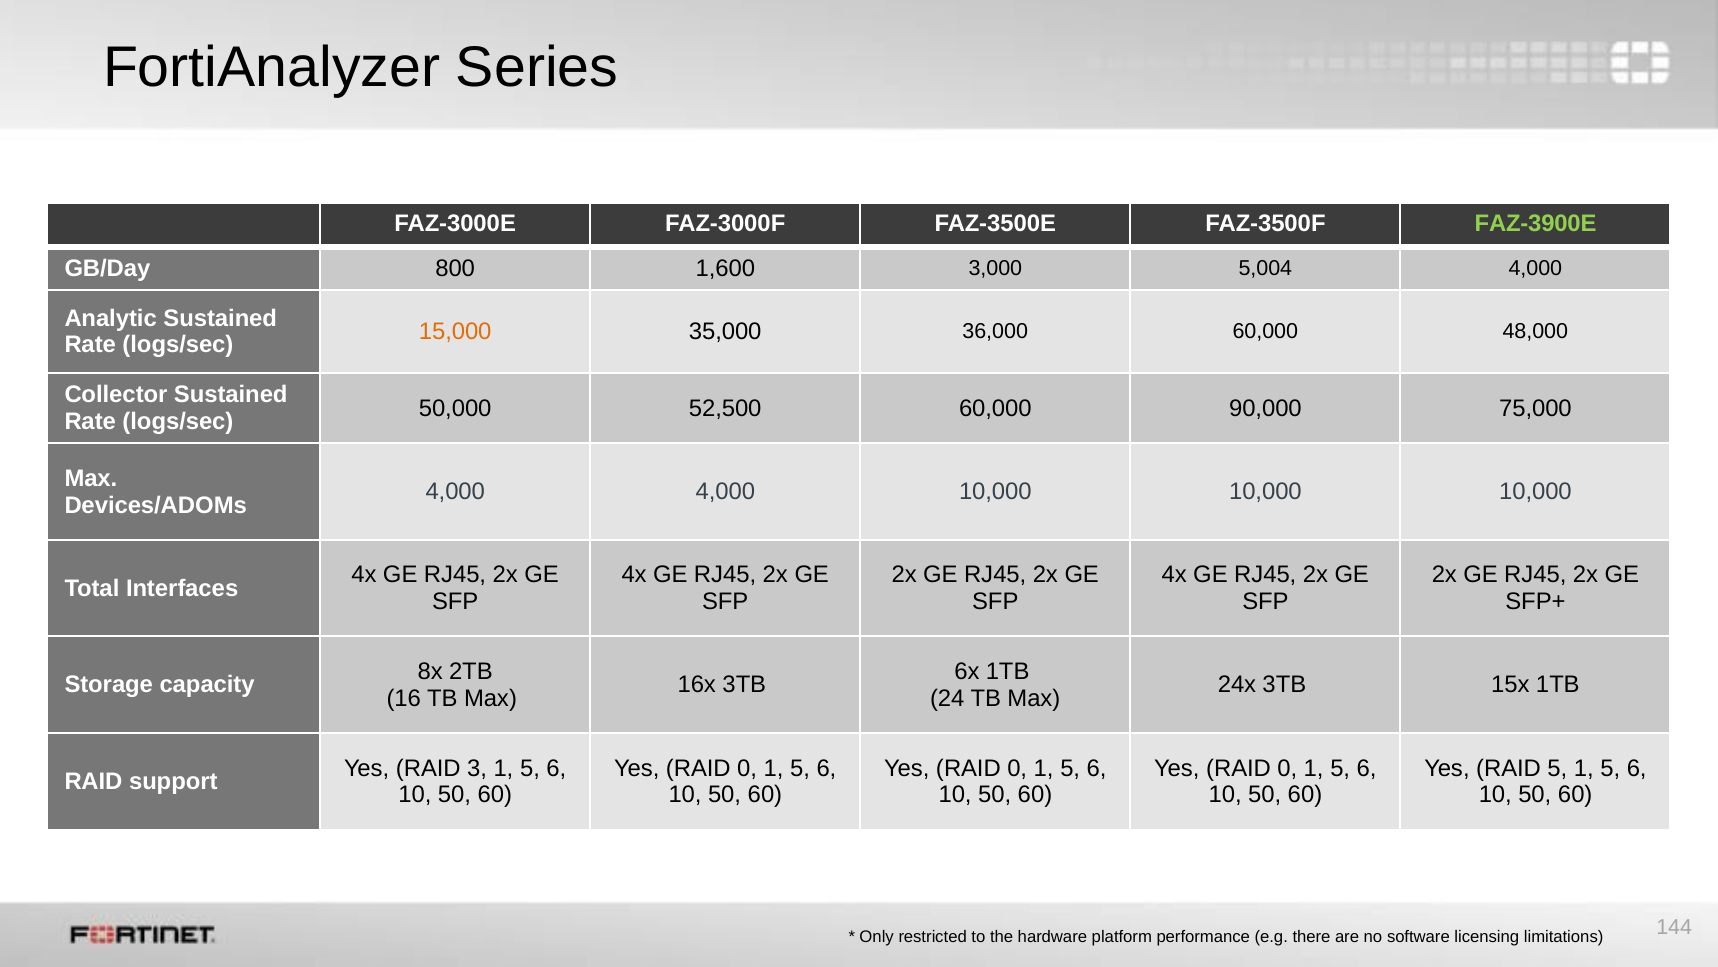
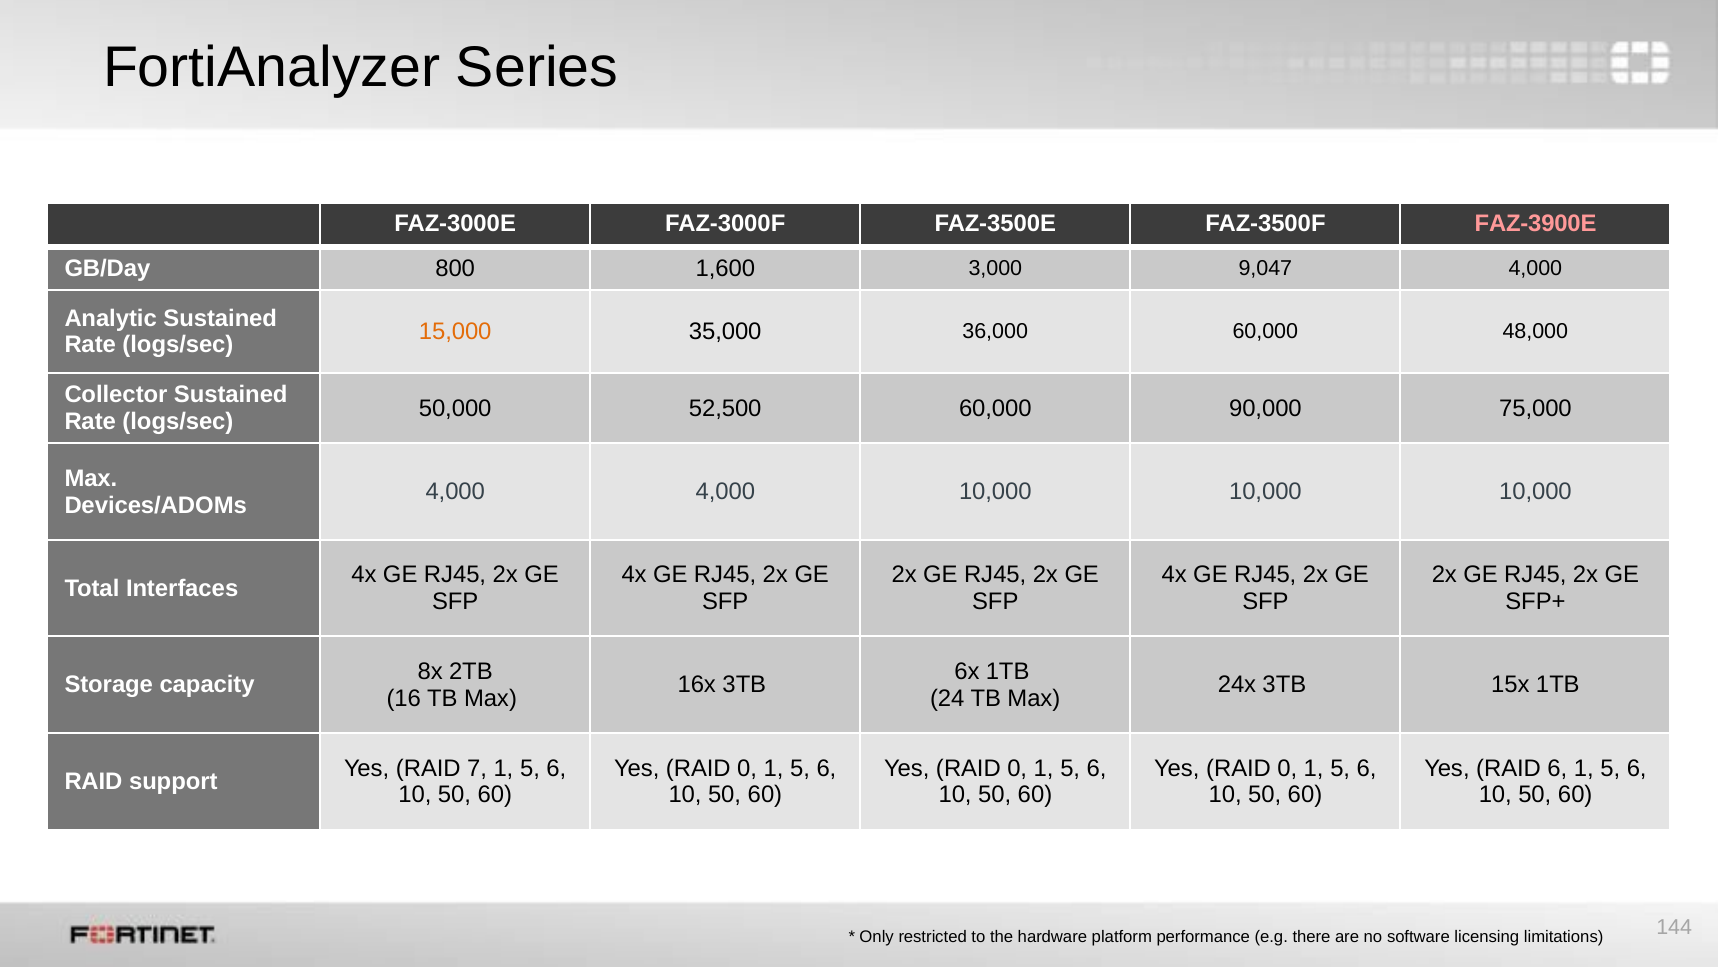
FAZ-3900E colour: light green -> pink
5,004: 5,004 -> 9,047
3: 3 -> 7
RAID 5: 5 -> 6
